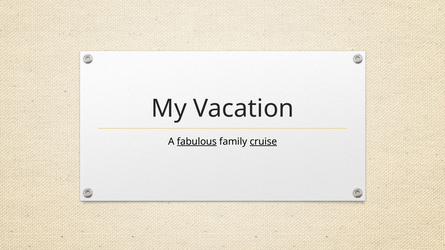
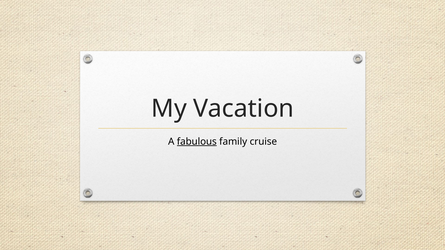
cruise underline: present -> none
